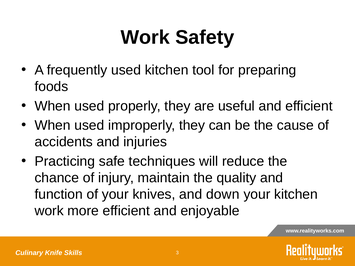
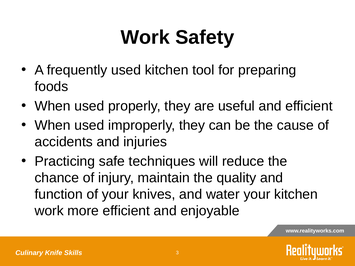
down: down -> water
